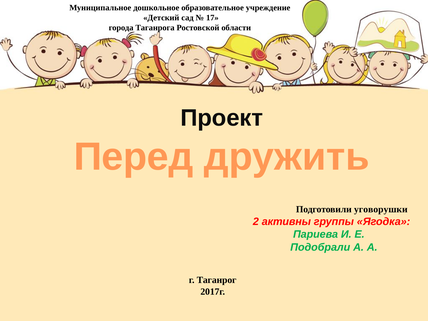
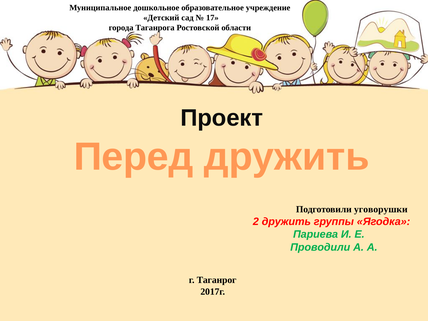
2 активны: активны -> дружить
Подобрали: Подобрали -> Проводили
